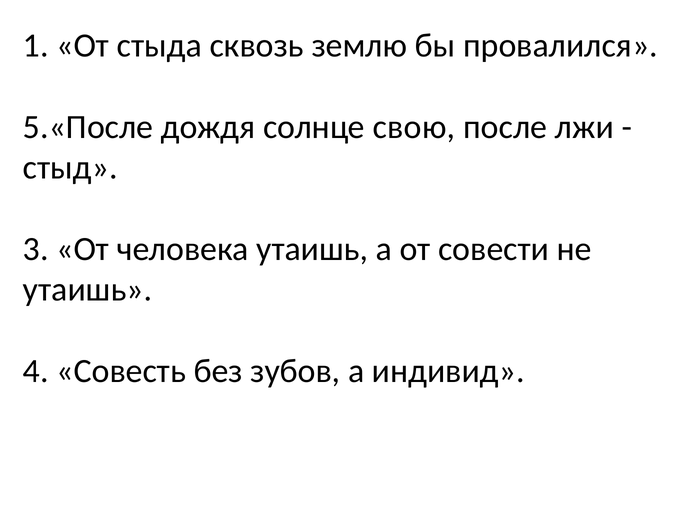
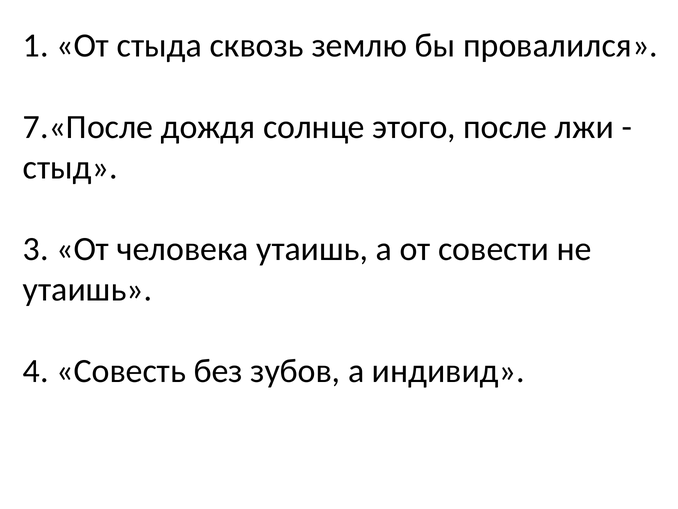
5.«После: 5.«После -> 7.«После
свою: свою -> этого
